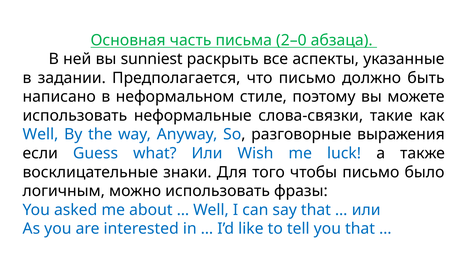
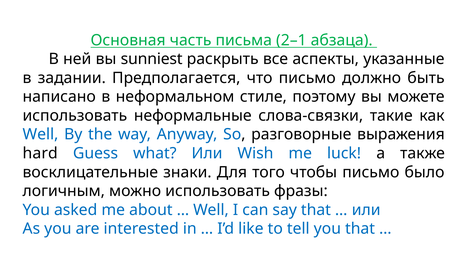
2–0: 2–0 -> 2–1
если: если -> hard
